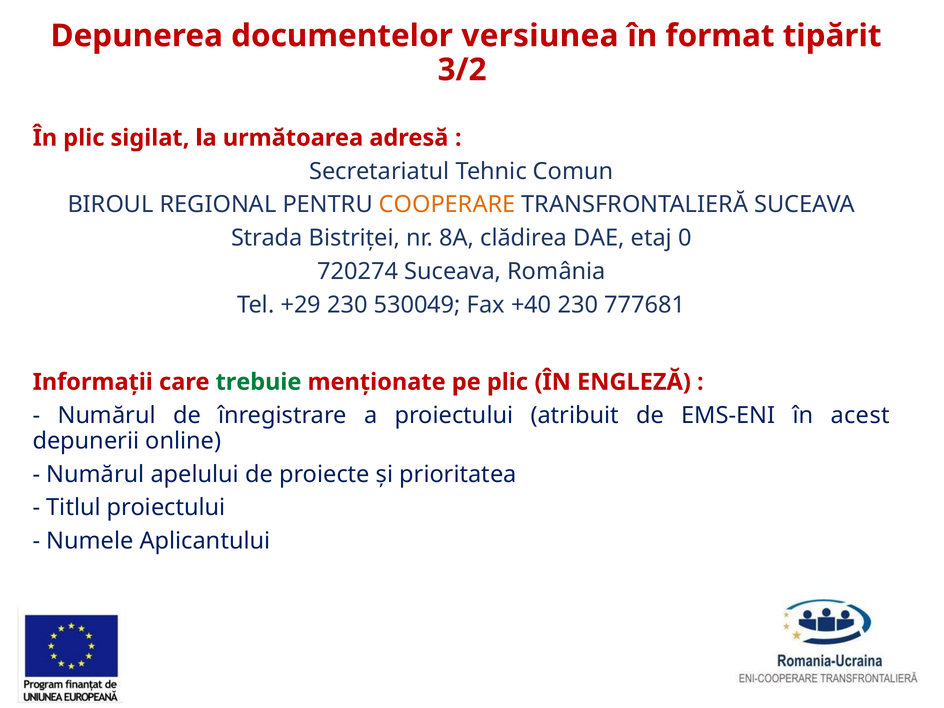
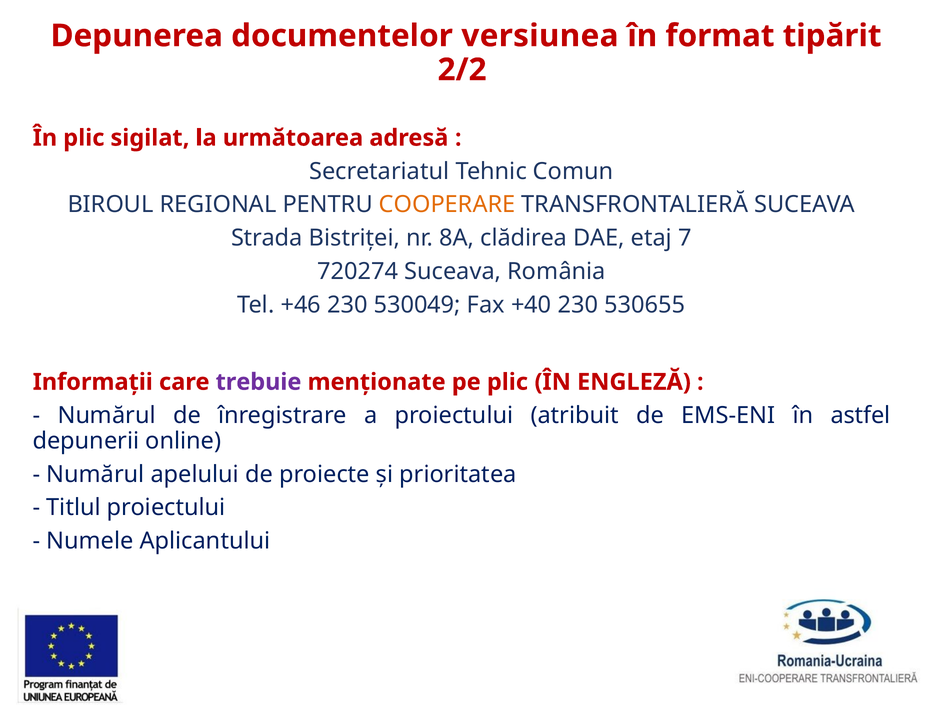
3/2: 3/2 -> 2/2
0: 0 -> 7
+29: +29 -> +46
777681: 777681 -> 530655
trebuie colour: green -> purple
acest: acest -> astfel
